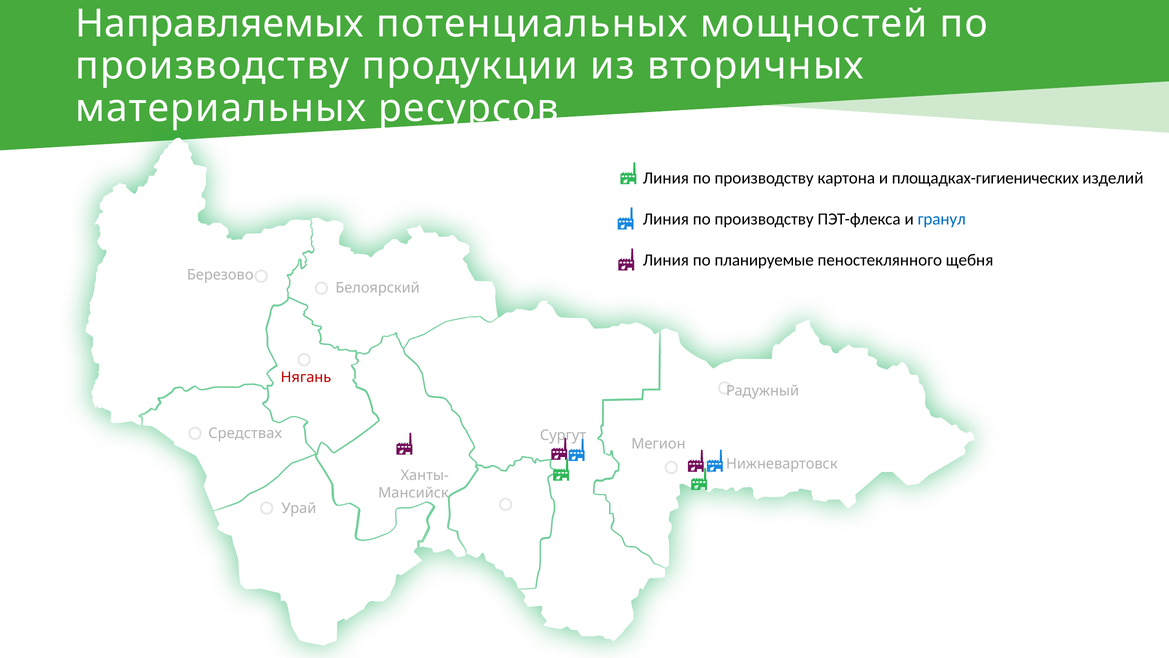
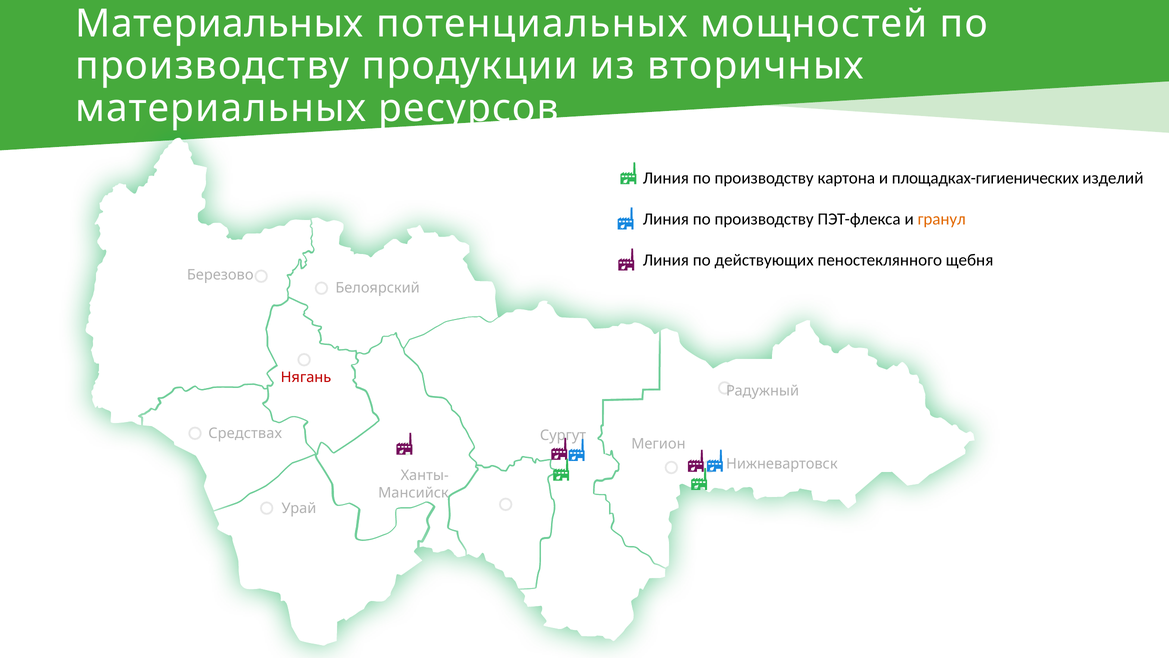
Направляемых at (220, 24): Направляемых -> Материальных
гранул colour: blue -> orange
планируемые: планируемые -> действующих
